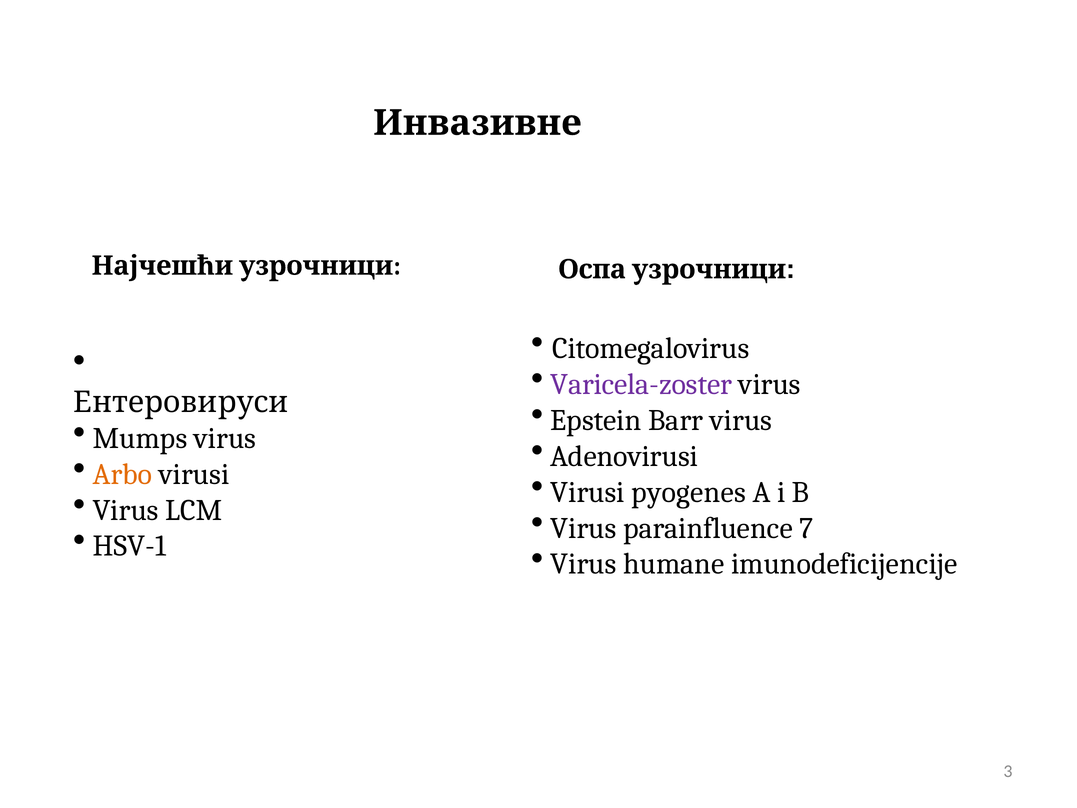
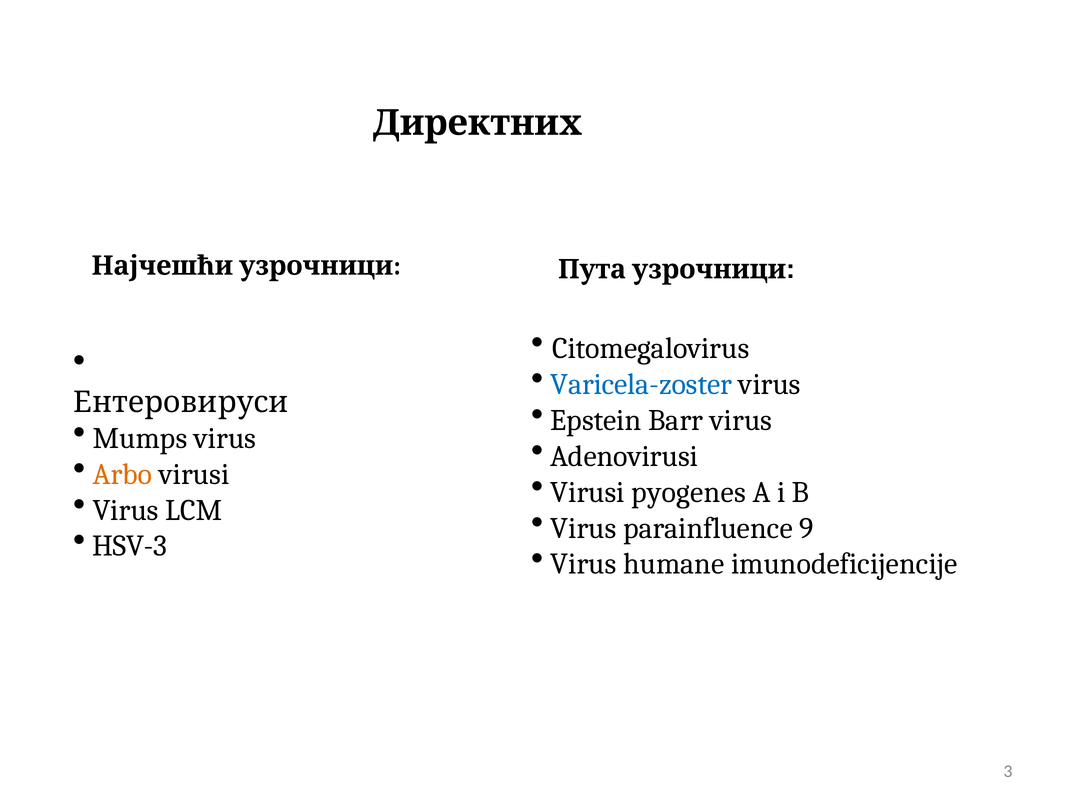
Инвазивне: Инвазивне -> Директних
Оспа: Оспа -> Пута
Varicela-zoster colour: purple -> blue
7: 7 -> 9
HSV-1: HSV-1 -> HSV-3
